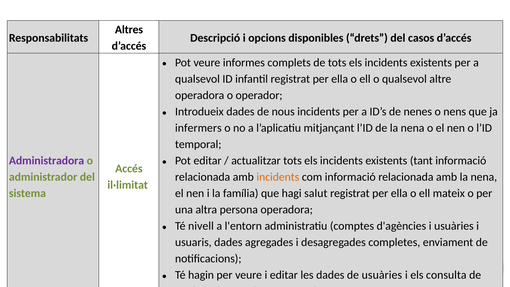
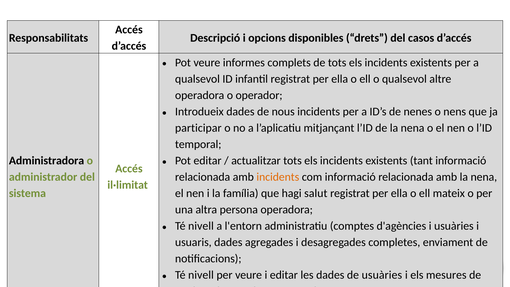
Altres at (129, 30): Altres -> Accés
infermers: infermers -> participar
Administradora colour: purple -> black
hagin at (201, 275): hagin -> nivell
consulta: consulta -> mesures
